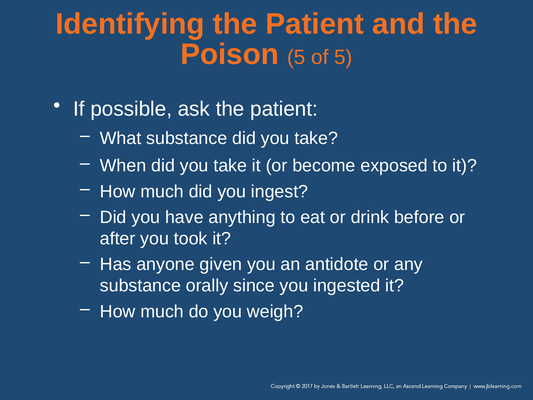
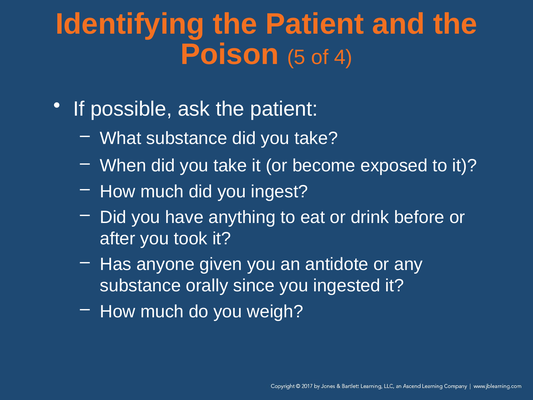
of 5: 5 -> 4
